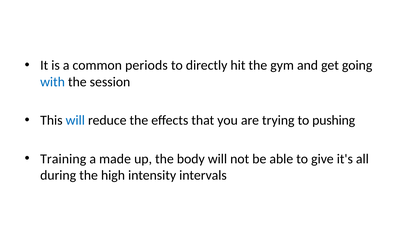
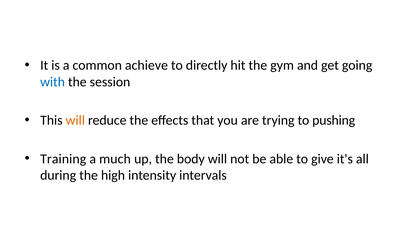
periods: periods -> achieve
will at (75, 120) colour: blue -> orange
made: made -> much
